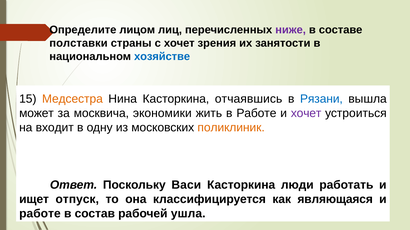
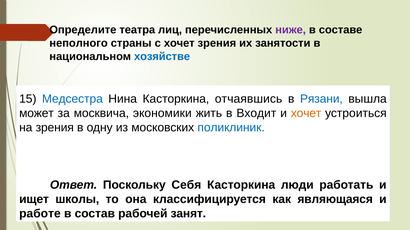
лицом: лицом -> театра
полставки: полставки -> неполного
Медсестра colour: orange -> blue
в Работе: Работе -> Входит
хочет at (306, 114) colour: purple -> orange
на входит: входит -> зрения
поликлиник colour: orange -> blue
Васи: Васи -> Себя
отпуск: отпуск -> школы
ушла: ушла -> занят
